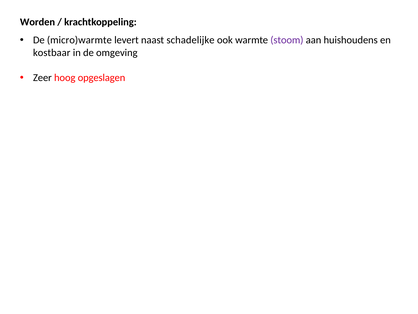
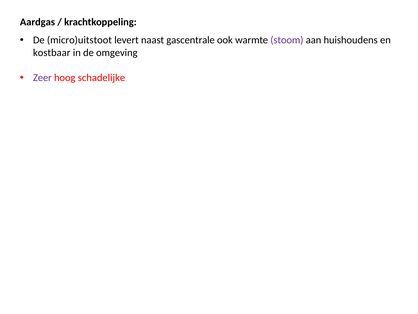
Worden: Worden -> Aardgas
micro)warmte: micro)warmte -> micro)uitstoot
schadelijke: schadelijke -> gascentrale
Zeer colour: black -> purple
opgeslagen: opgeslagen -> schadelijke
